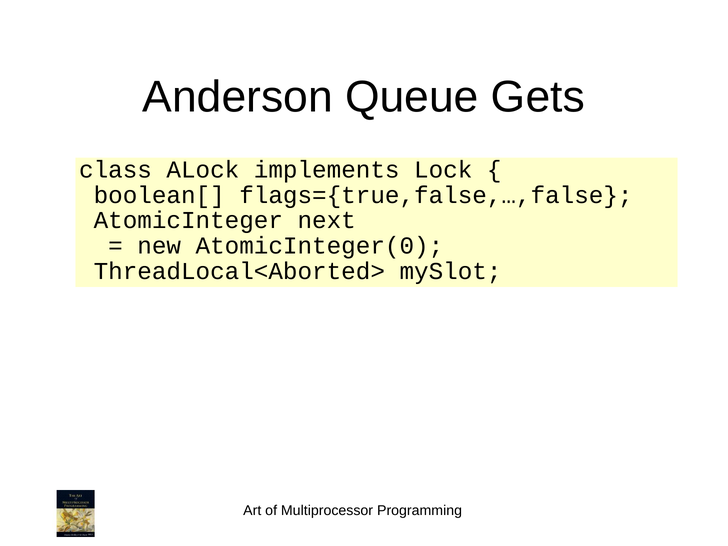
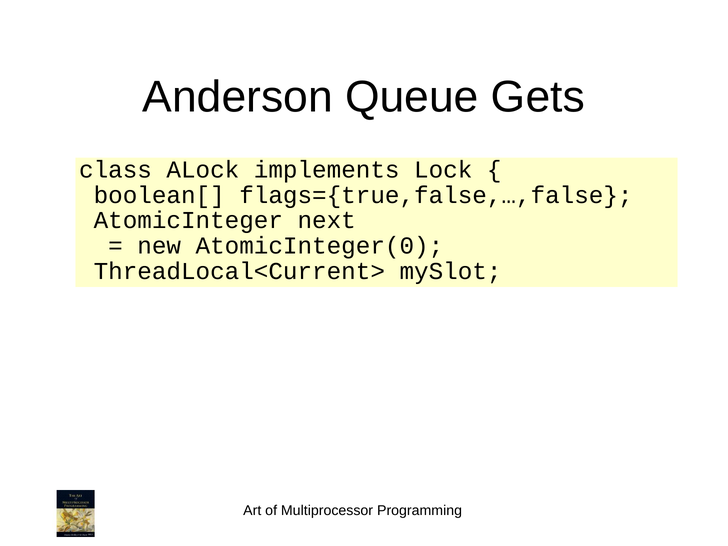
ThreadLocal<Aborted>: ThreadLocal<Aborted> -> ThreadLocal<Current>
